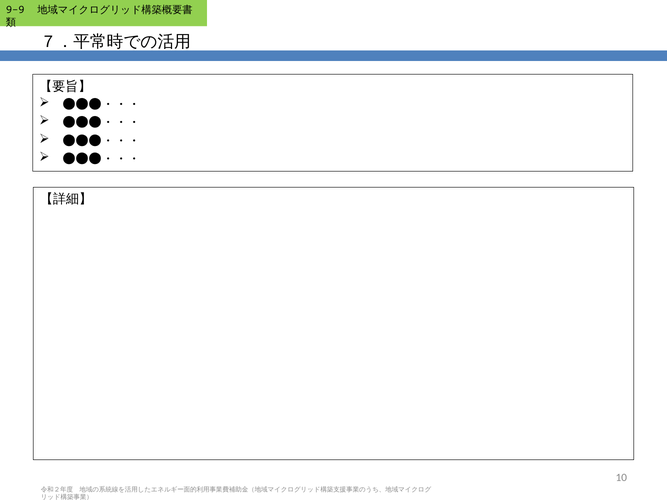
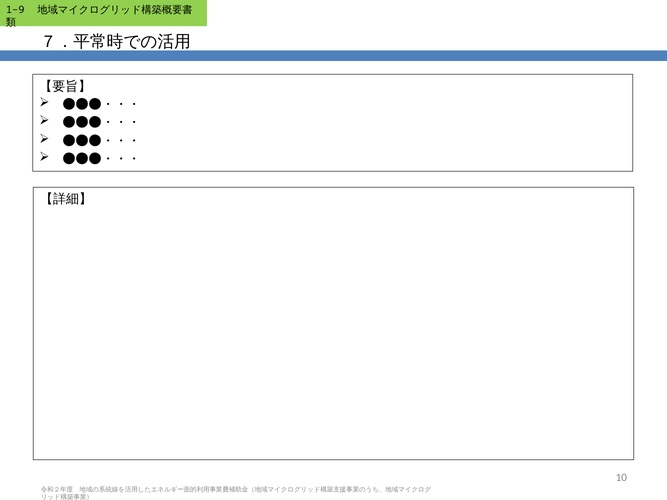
9-9: 9-9 -> 1-9
